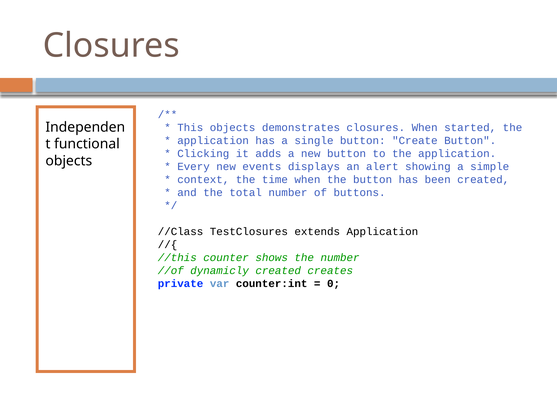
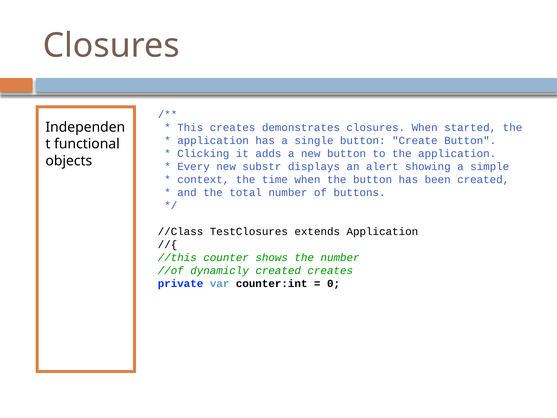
This objects: objects -> creates
events: events -> substr
